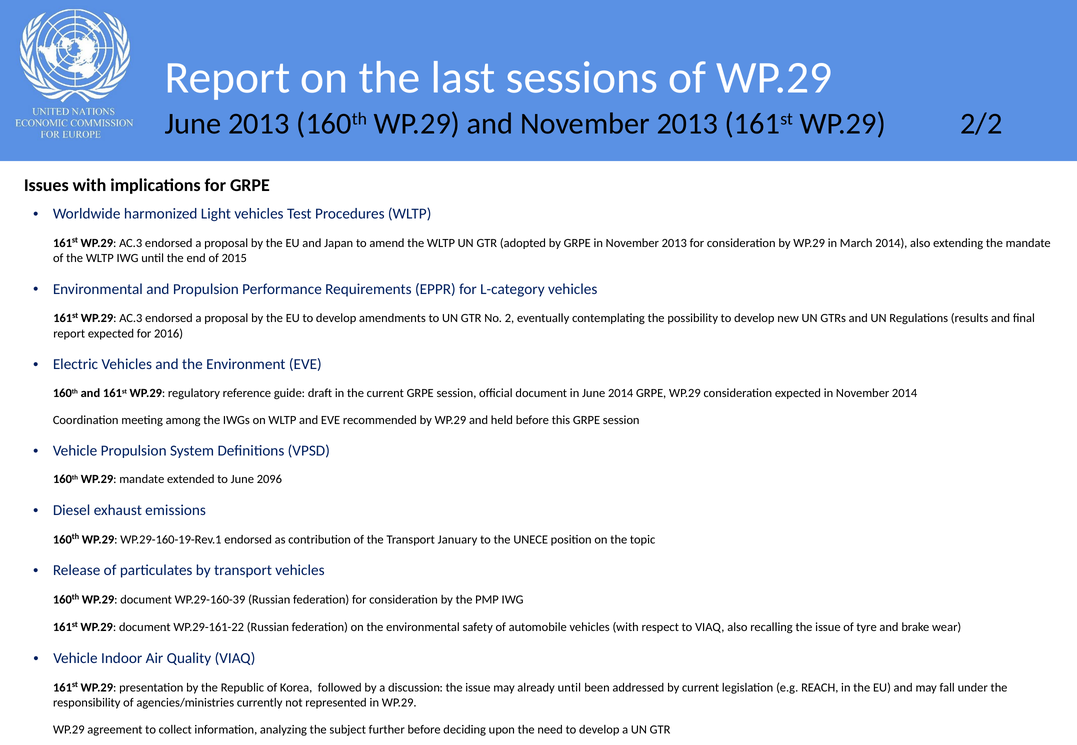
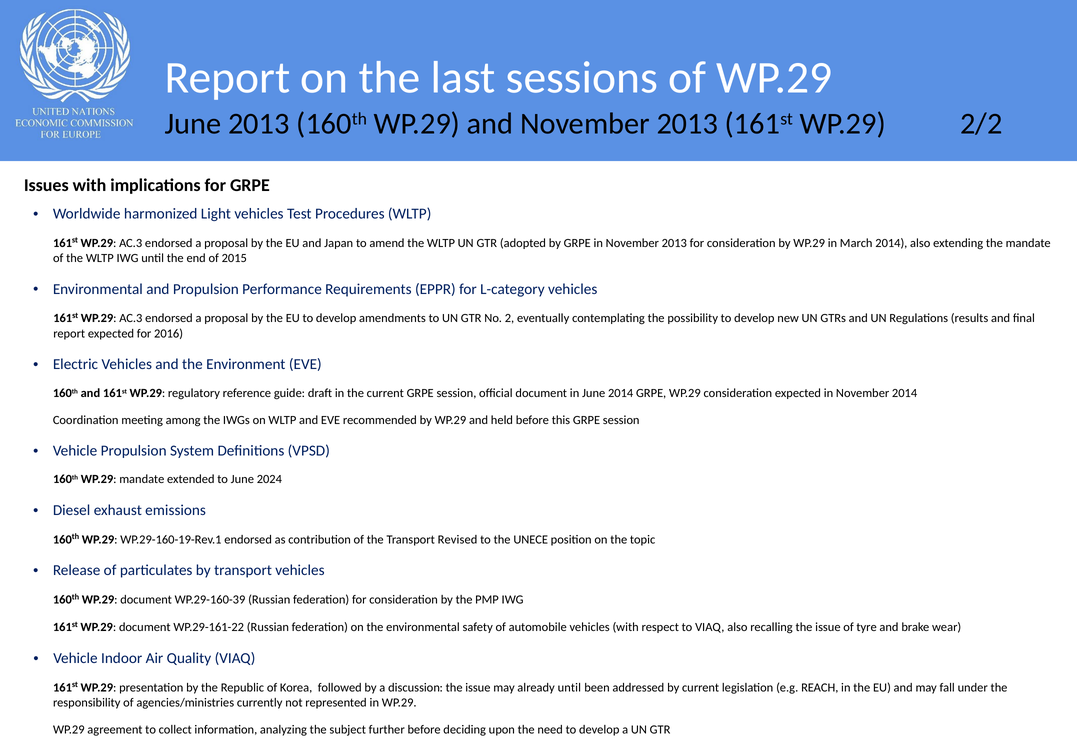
2096: 2096 -> 2024
January: January -> Revised
